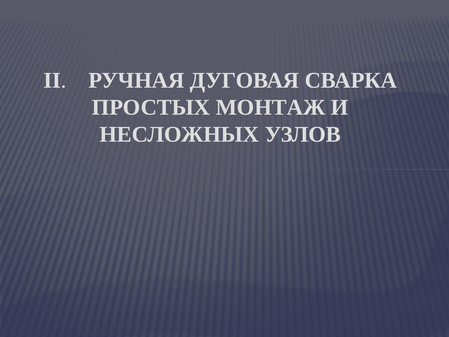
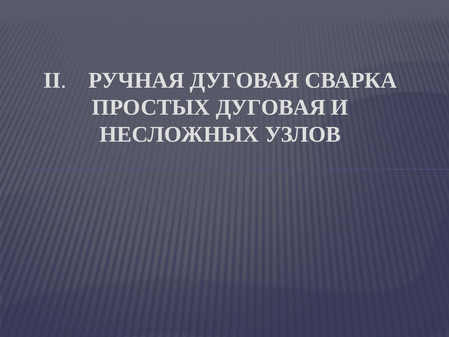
ПРОСТЫХ МОНТАЖ: МОНТАЖ -> ДУГОВАЯ
